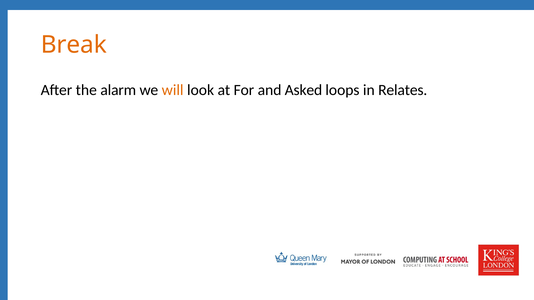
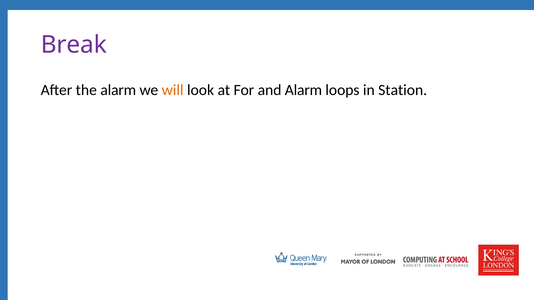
Break colour: orange -> purple
and Asked: Asked -> Alarm
Relates: Relates -> Station
